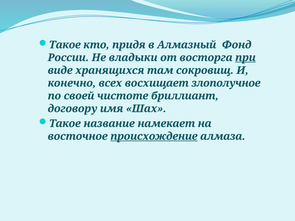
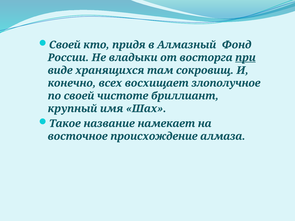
Такое at (65, 45): Такое -> Своей
договору: договору -> крупный
происхождение underline: present -> none
